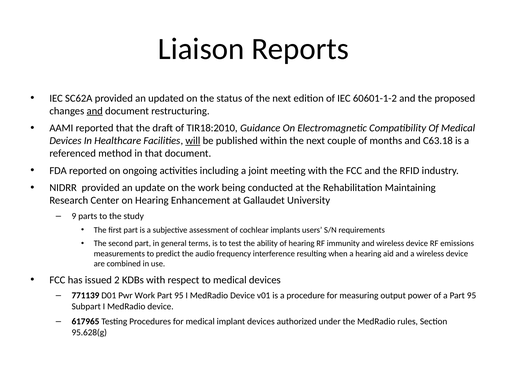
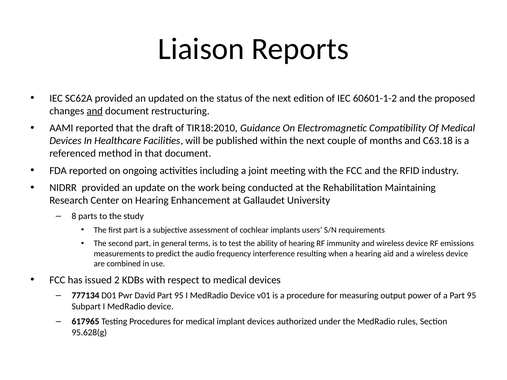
will underline: present -> none
9: 9 -> 8
771139: 771139 -> 777134
Pwr Work: Work -> David
